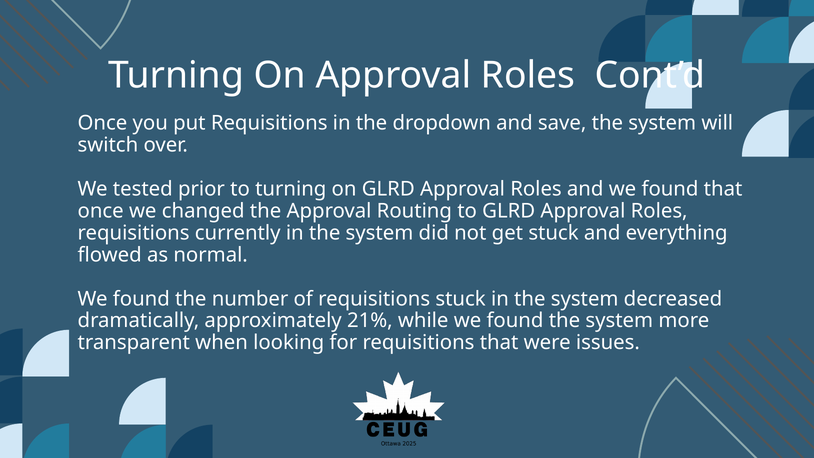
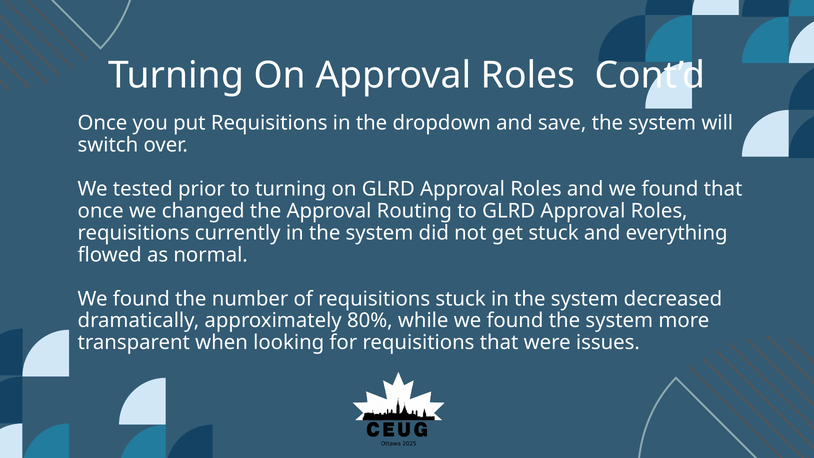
21%: 21% -> 80%
